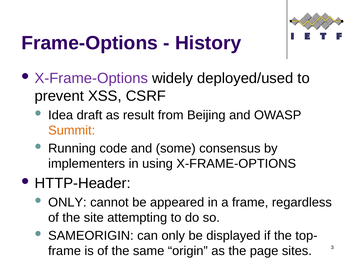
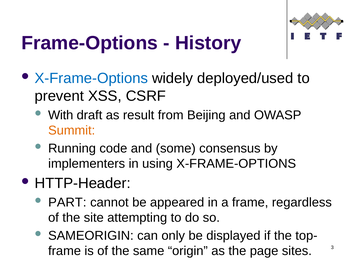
X-Frame-Options at (91, 78) colour: purple -> blue
Idea: Idea -> With
ONLY at (67, 202): ONLY -> PART
